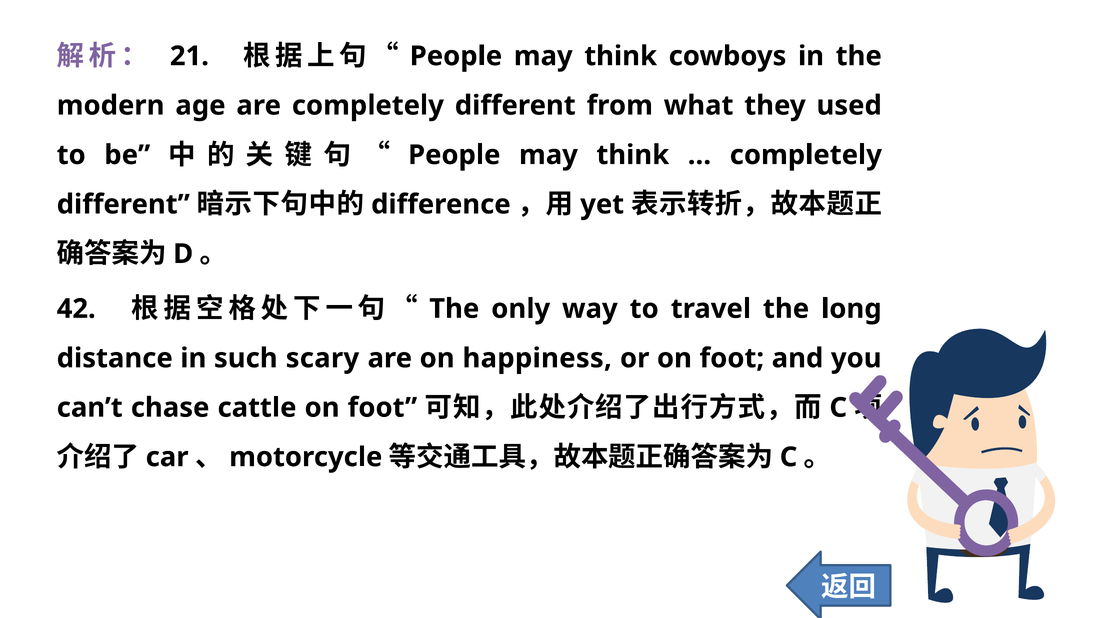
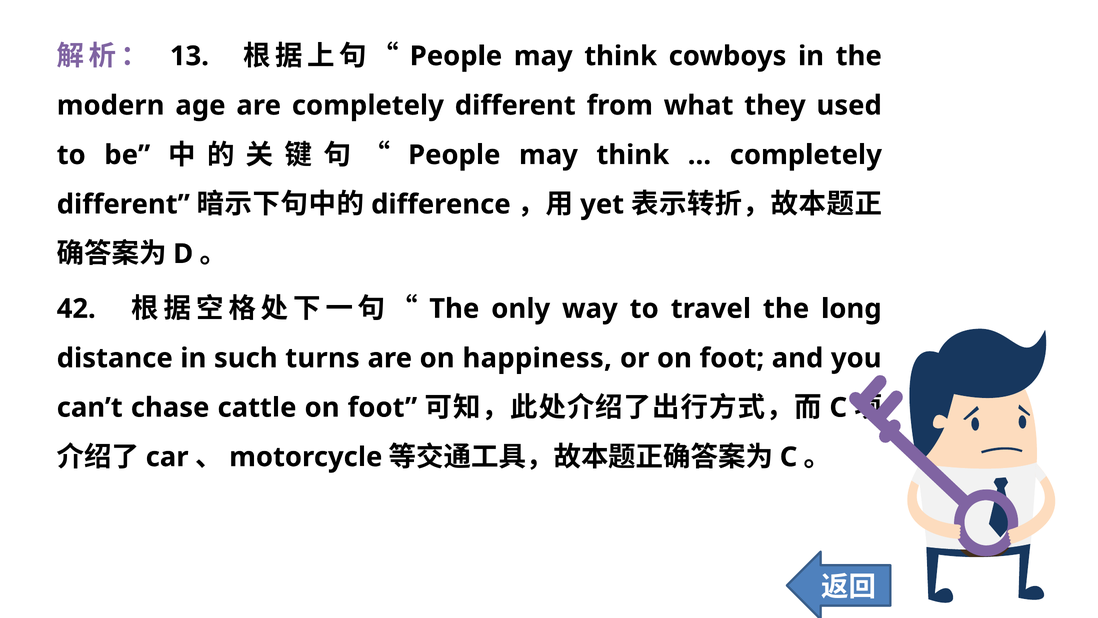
21: 21 -> 13
scary: scary -> turns
